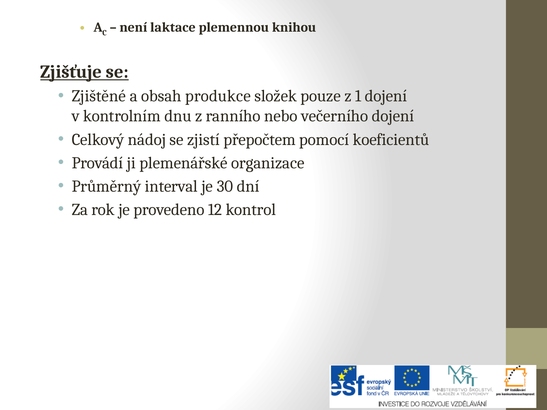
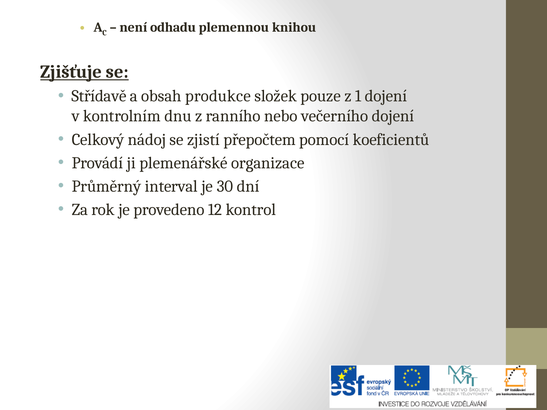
laktace: laktace -> odhadu
Zjištěné: Zjištěné -> Střídavě
